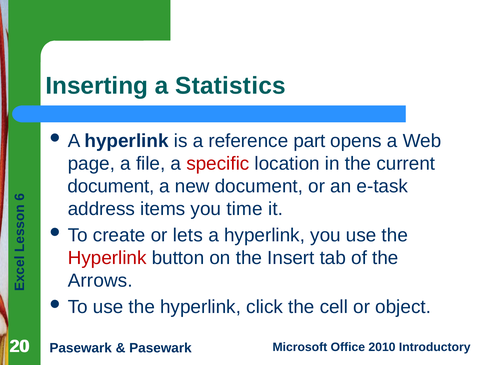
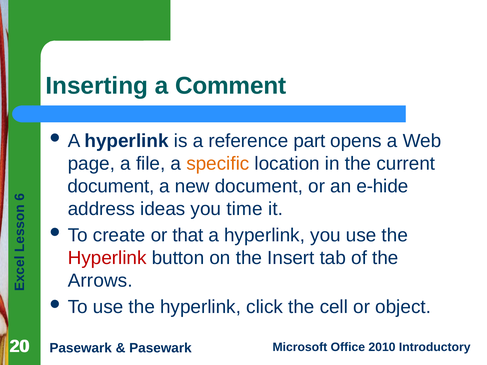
Statistics: Statistics -> Comment
specific colour: red -> orange
e-task: e-task -> e-hide
items: items -> ideas
lets: lets -> that
